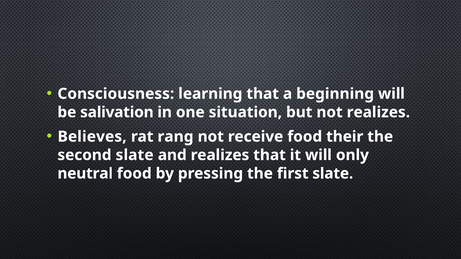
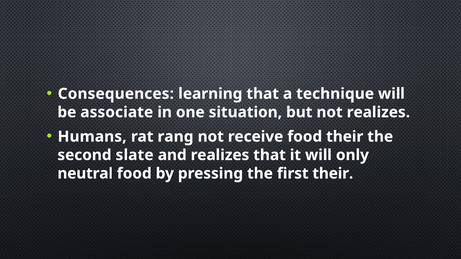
Consciousness: Consciousness -> Consequences
beginning: beginning -> technique
salivation: salivation -> associate
Believes: Believes -> Humans
first slate: slate -> their
